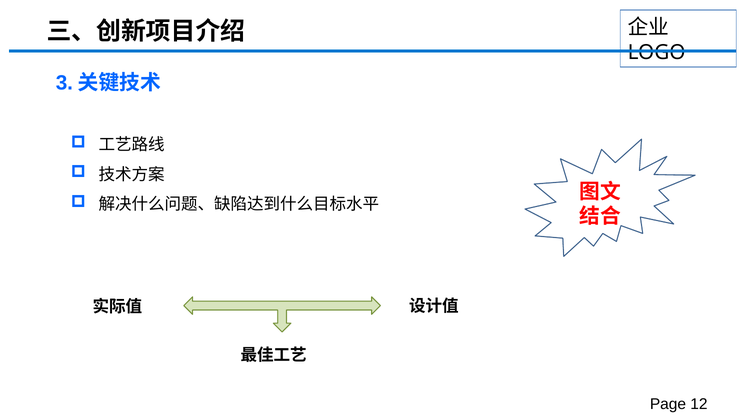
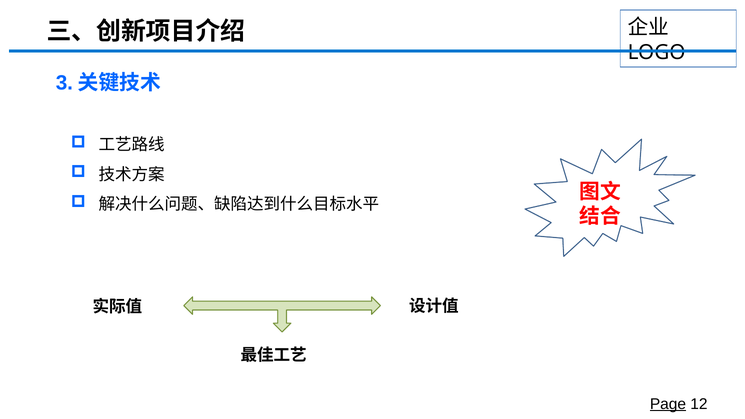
Page underline: none -> present
